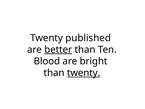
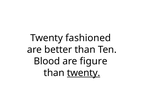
published: published -> fashioned
better underline: present -> none
bright: bright -> figure
